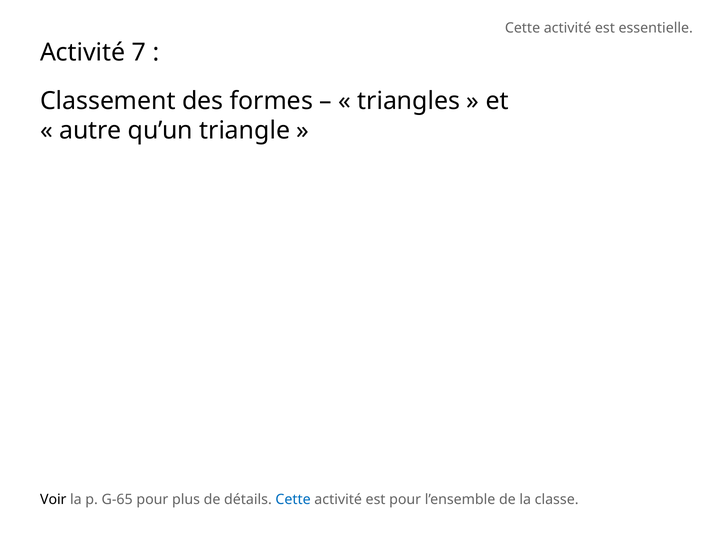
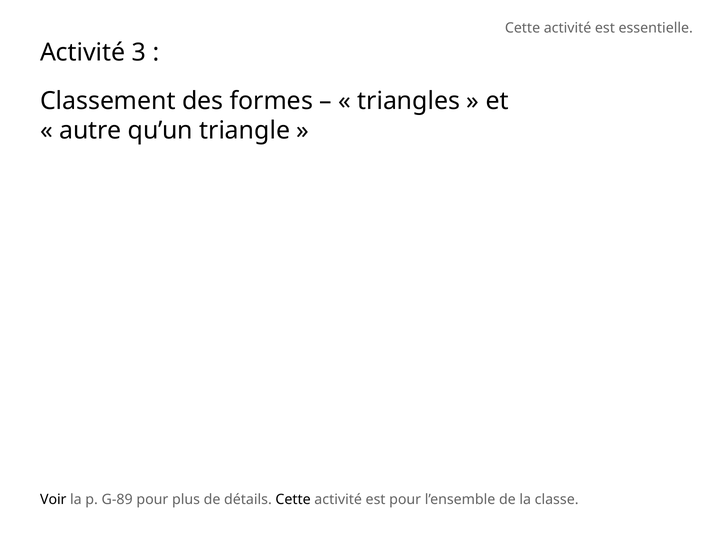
7: 7 -> 3
G-65: G-65 -> G-89
Cette at (293, 500) colour: blue -> black
